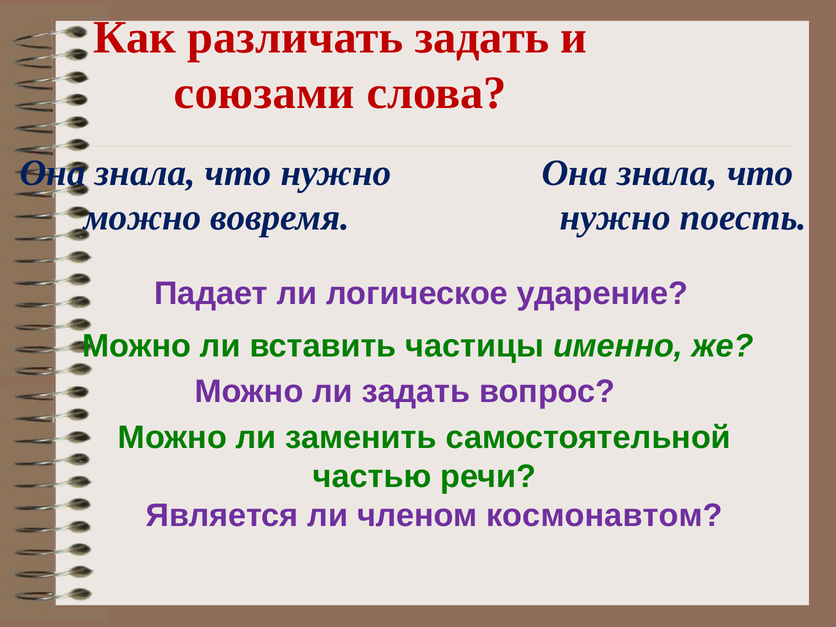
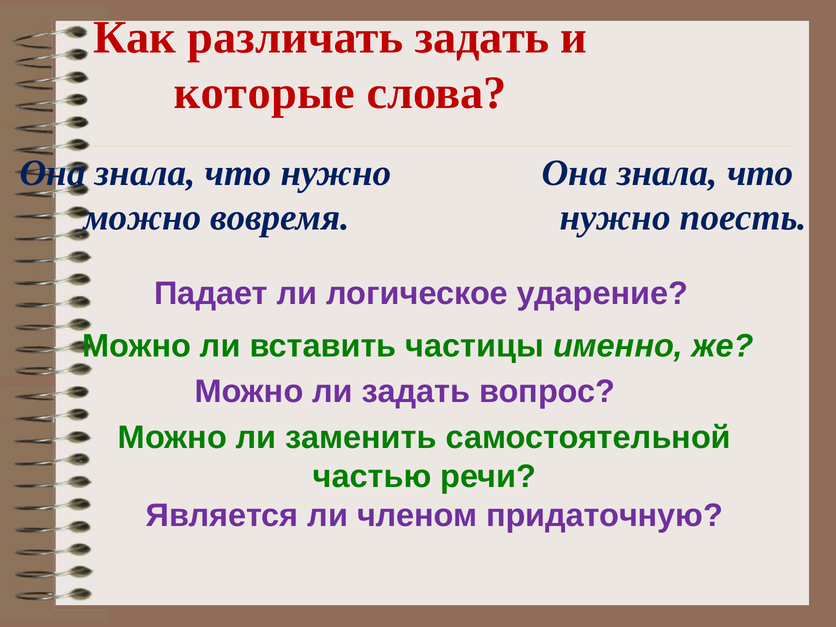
союзами: союзами -> которые
космонавтом: космонавтом -> придаточную
